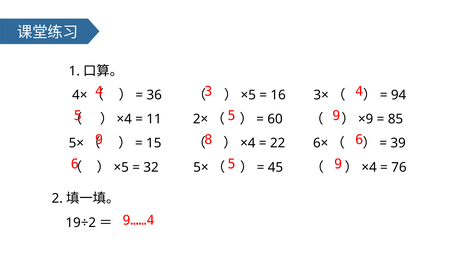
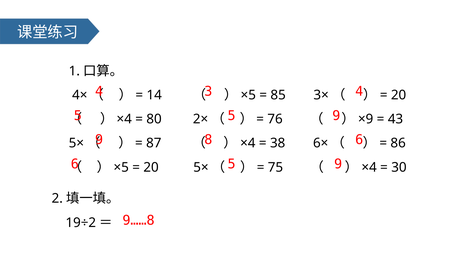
36: 36 -> 14
16: 16 -> 85
94 at (399, 95): 94 -> 20
11: 11 -> 80
60: 60 -> 76
85: 85 -> 43
15: 15 -> 87
22: 22 -> 38
39: 39 -> 86
32 at (151, 167): 32 -> 20
45: 45 -> 75
76: 76 -> 30
9……4: 9……4 -> 9……8
